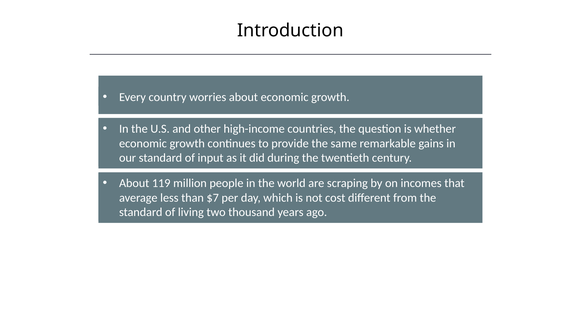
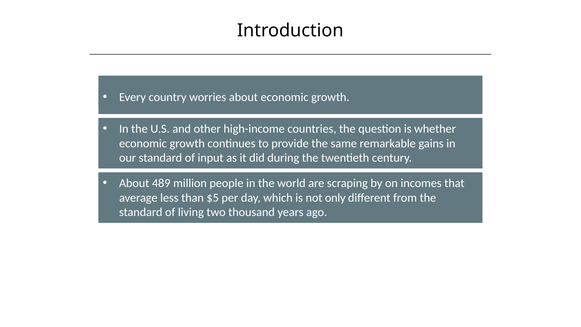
119: 119 -> 489
$7: $7 -> $5
cost: cost -> only
